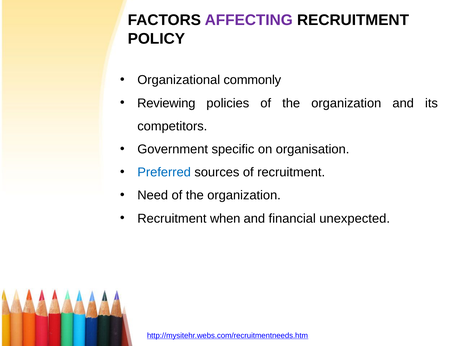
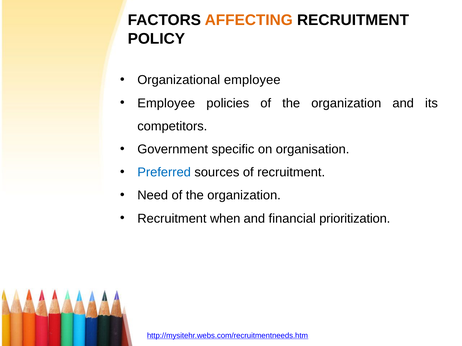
AFFECTING colour: purple -> orange
Organizational commonly: commonly -> employee
Reviewing at (166, 103): Reviewing -> Employee
unexpected: unexpected -> prioritization
